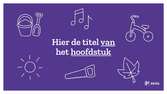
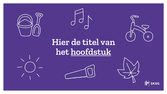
van underline: present -> none
